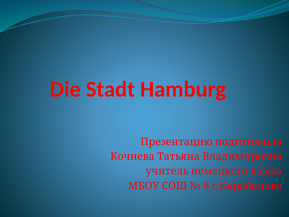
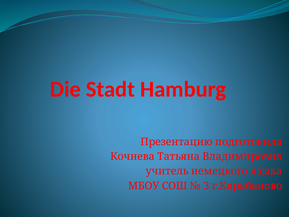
8: 8 -> 3
